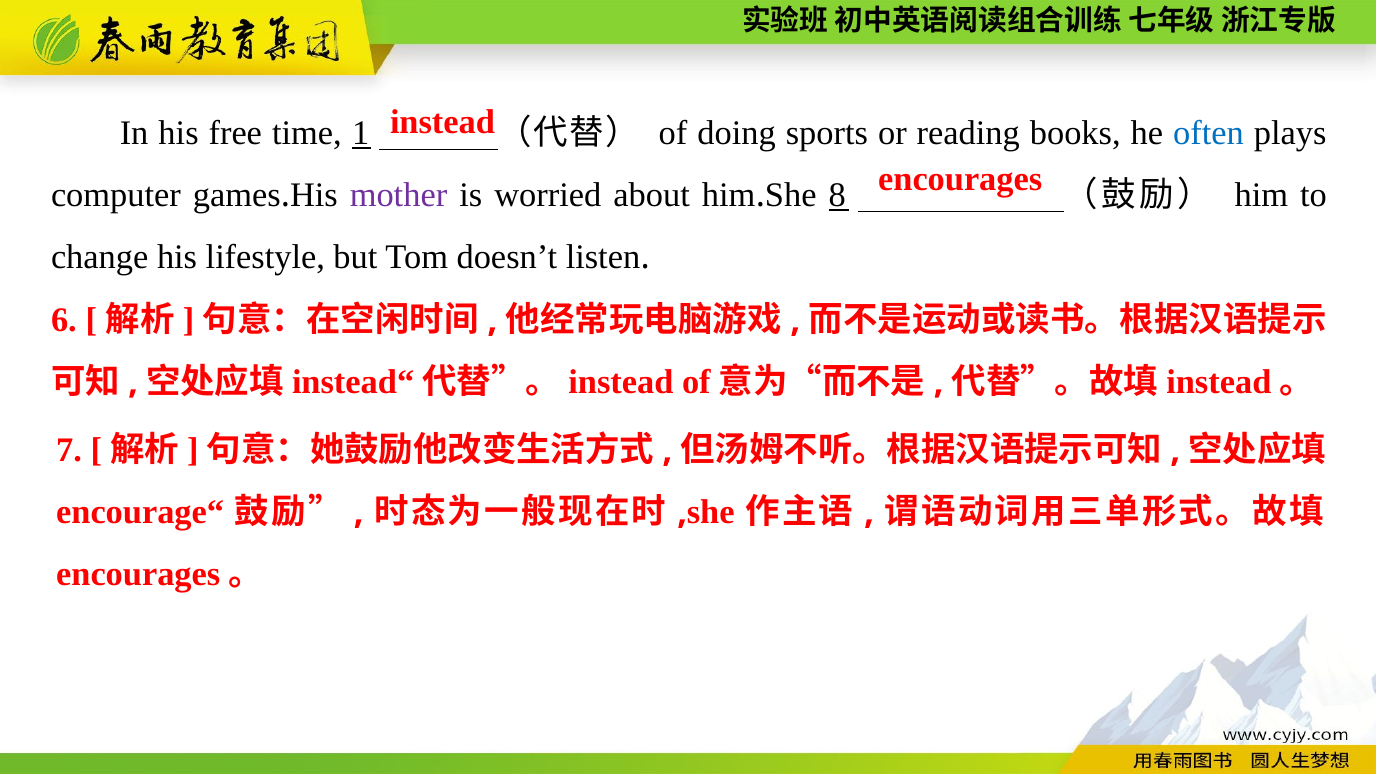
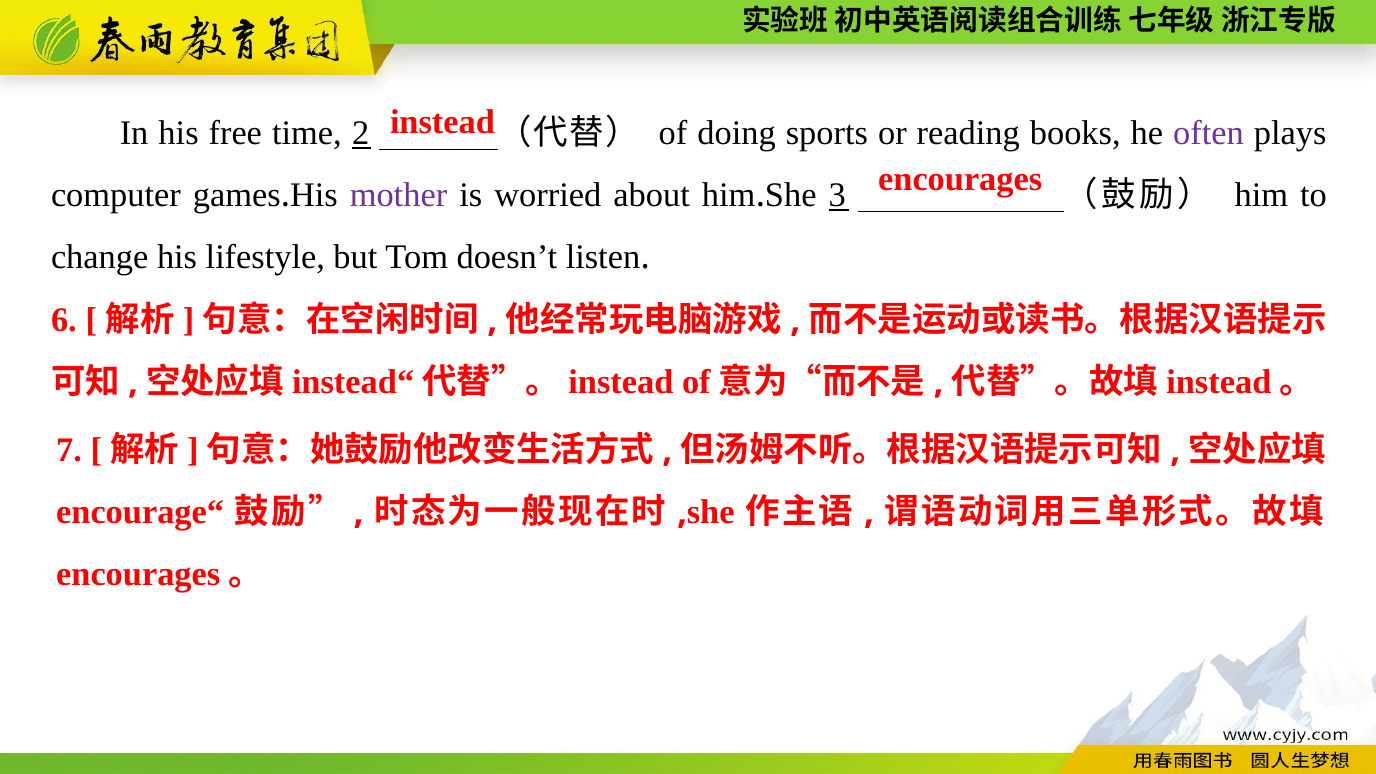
1: 1 -> 2
often colour: blue -> purple
8: 8 -> 3
